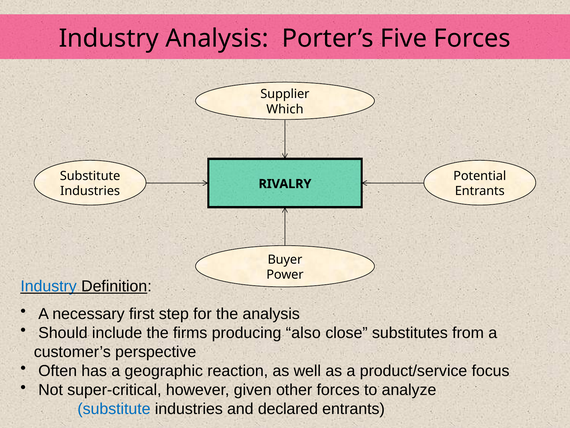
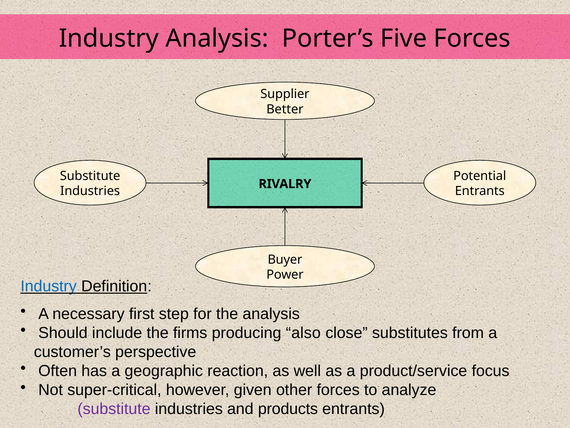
Which: Which -> Better
substitute at (114, 409) colour: blue -> purple
declared: declared -> products
